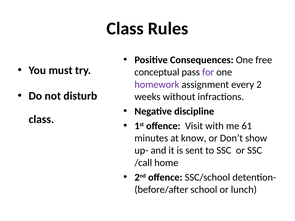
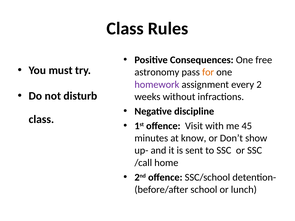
conceptual: conceptual -> astronomy
for colour: purple -> orange
61: 61 -> 45
